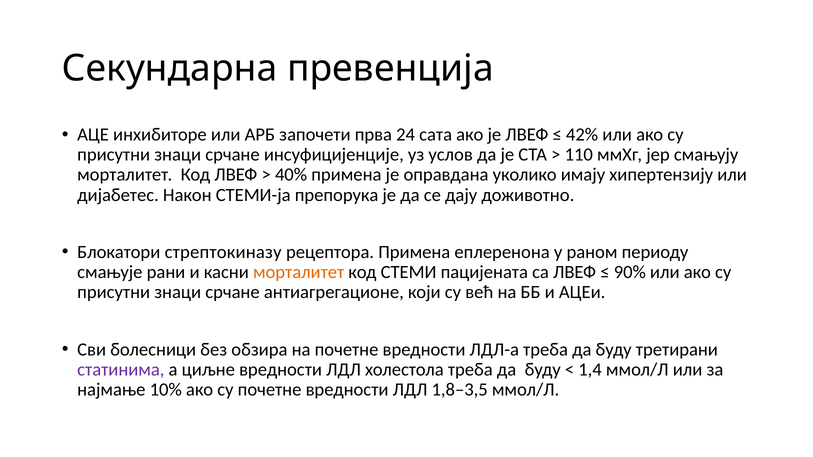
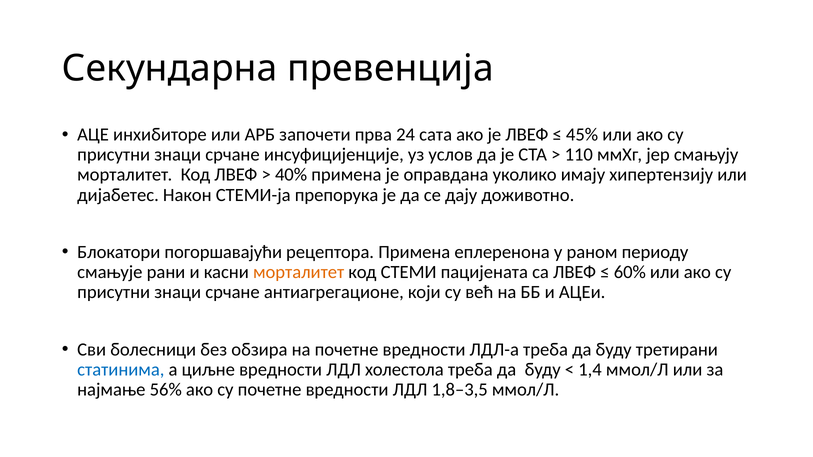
42%: 42% -> 45%
стрептокиназу: стрептокиназу -> погоршавајући
90%: 90% -> 60%
статинима colour: purple -> blue
10%: 10% -> 56%
